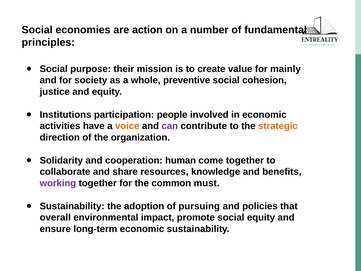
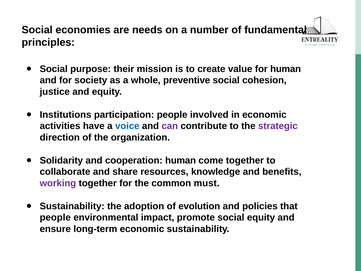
action: action -> needs
for mainly: mainly -> human
voice colour: orange -> blue
strategic colour: orange -> purple
pursuing: pursuing -> evolution
overall at (55, 217): overall -> people
